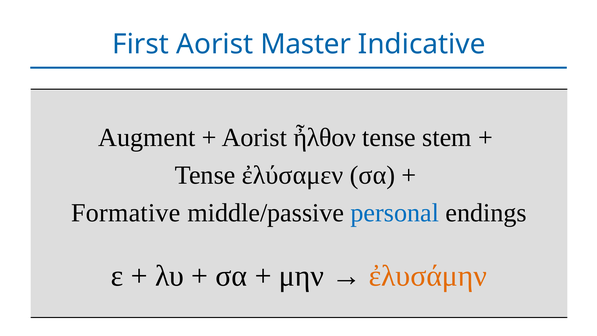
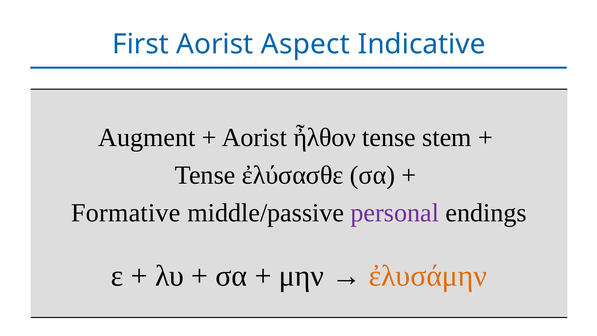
Master: Master -> Aspect
ἐλύσαμεν: ἐλύσαμεν -> ἐλύσασθε
personal colour: blue -> purple
